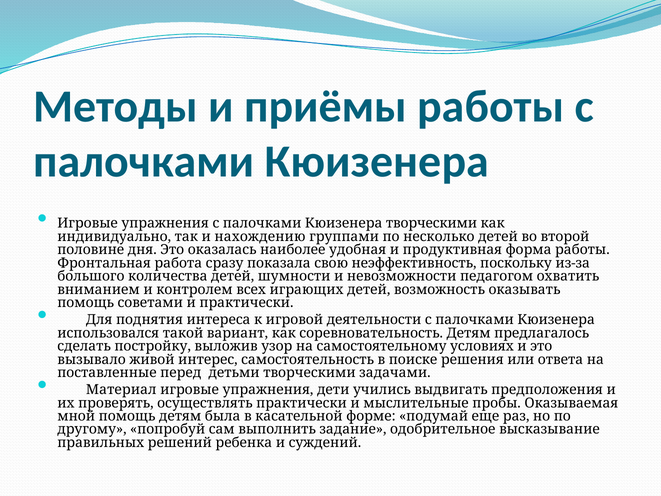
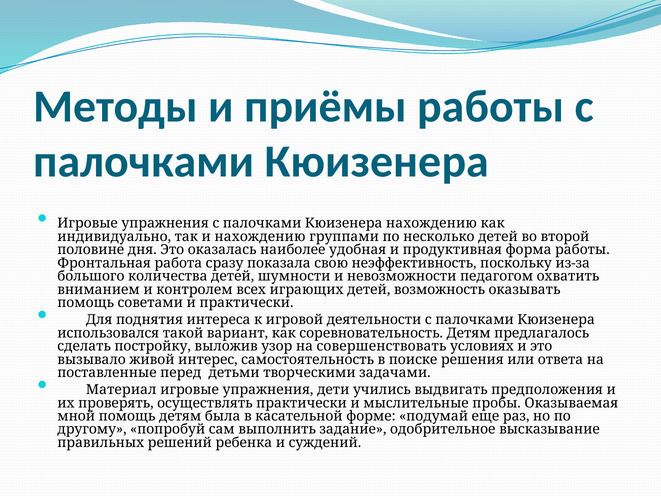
Кюизенера творческими: творческими -> нахождению
самостоятельному: самостоятельному -> совершенствовать
